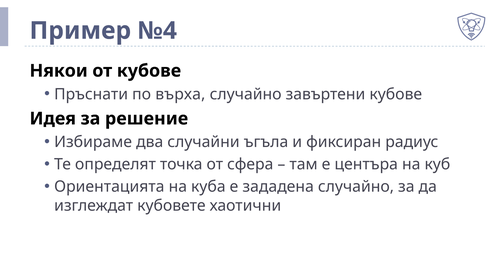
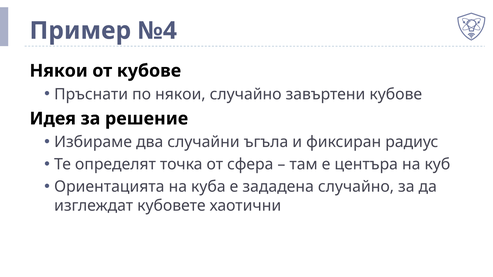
по върха: върха -> някои
